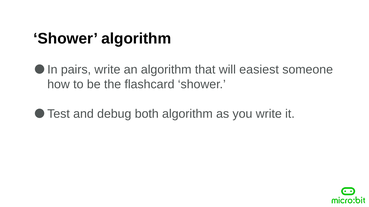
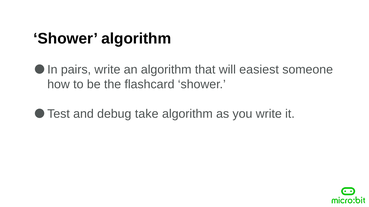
both: both -> take
